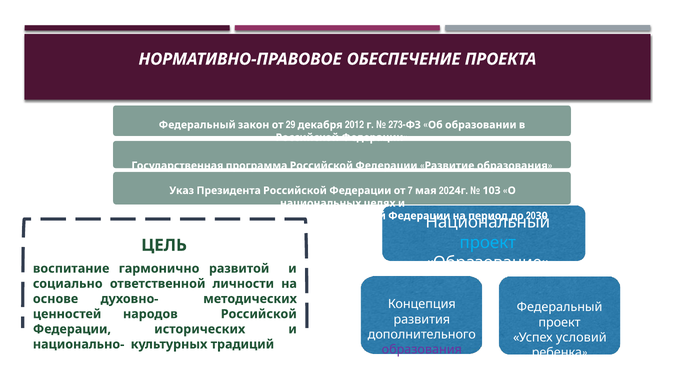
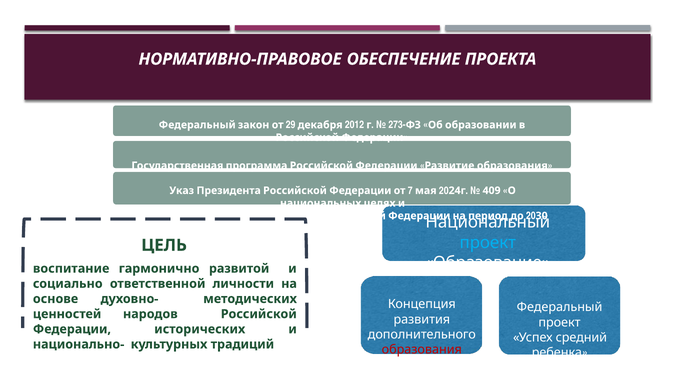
103: 103 -> 409
условий: условий -> средний
образования at (422, 350) colour: purple -> red
